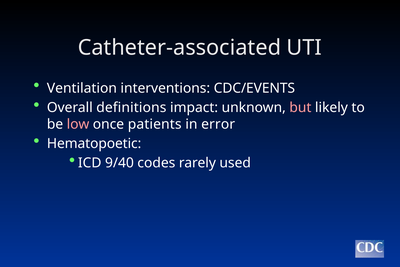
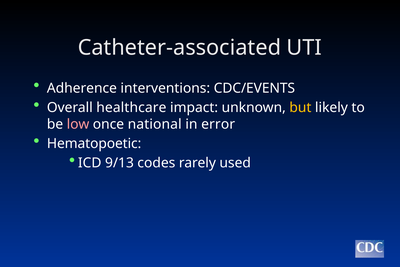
Ventilation: Ventilation -> Adherence
definitions: definitions -> healthcare
but colour: pink -> yellow
patients: patients -> national
9/40: 9/40 -> 9/13
